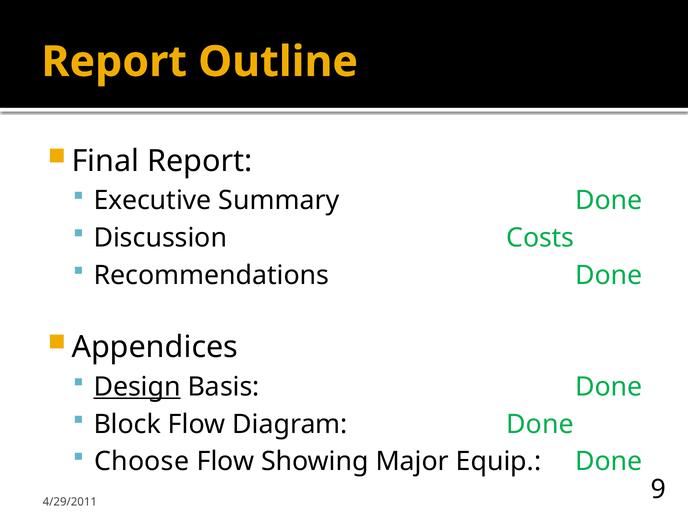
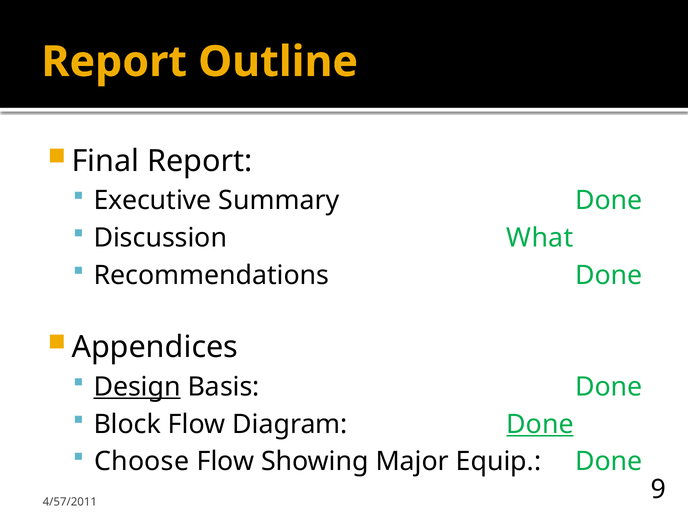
Costs: Costs -> What
Done at (540, 424) underline: none -> present
4/29/2011: 4/29/2011 -> 4/57/2011
